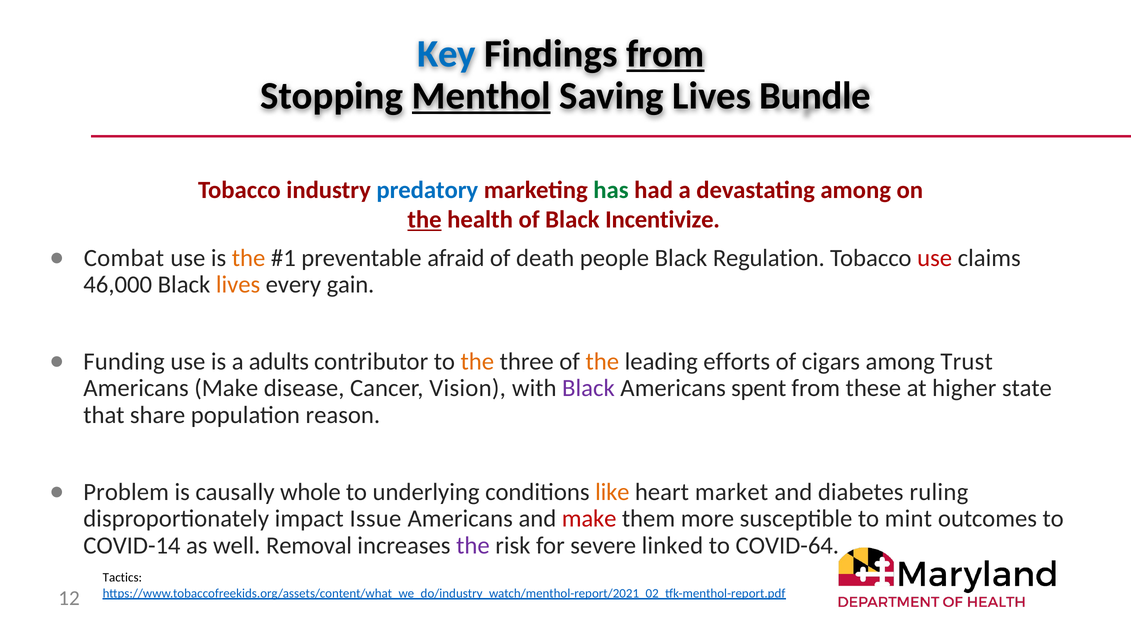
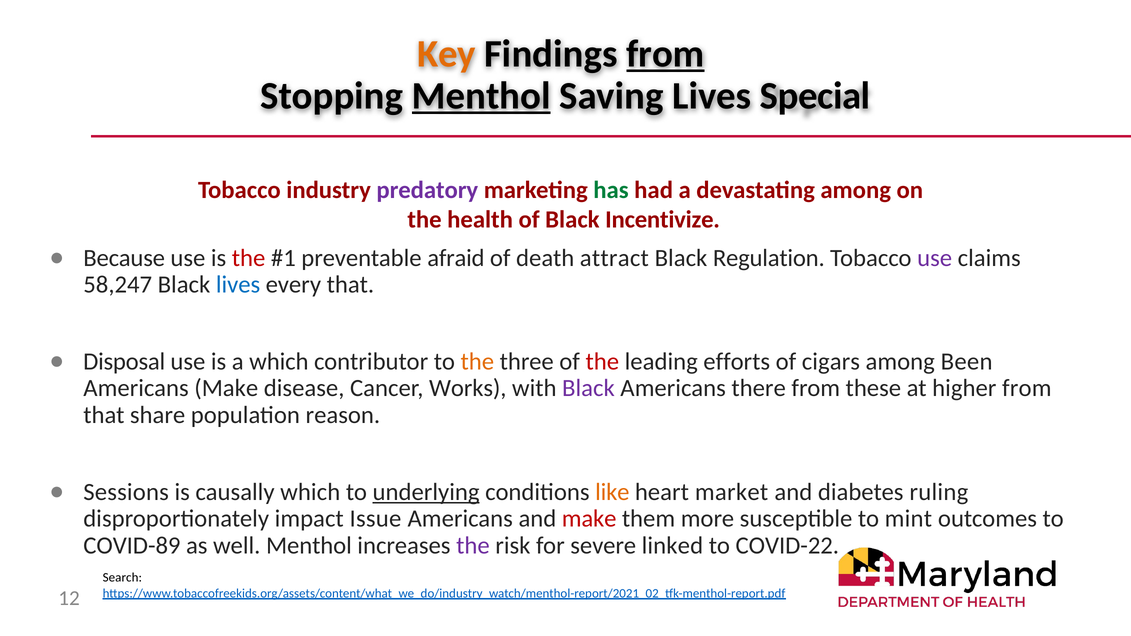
Key colour: blue -> orange
Bundle: Bundle -> Special
predatory colour: blue -> purple
the at (425, 220) underline: present -> none
Combat: Combat -> Because
the at (249, 258) colour: orange -> red
people: people -> attract
use at (935, 258) colour: red -> purple
46,000: 46,000 -> 58,247
lives at (238, 285) colour: orange -> blue
every gain: gain -> that
Funding: Funding -> Disposal
a adults: adults -> which
the at (602, 362) colour: orange -> red
Trust: Trust -> Been
Vision: Vision -> Works
spent: spent -> there
higher state: state -> from
Problem: Problem -> Sessions
causally whole: whole -> which
underlying underline: none -> present
COVID-14: COVID-14 -> COVID-89
well Removal: Removal -> Menthol
COVID-64: COVID-64 -> COVID-22
Tactics: Tactics -> Search
